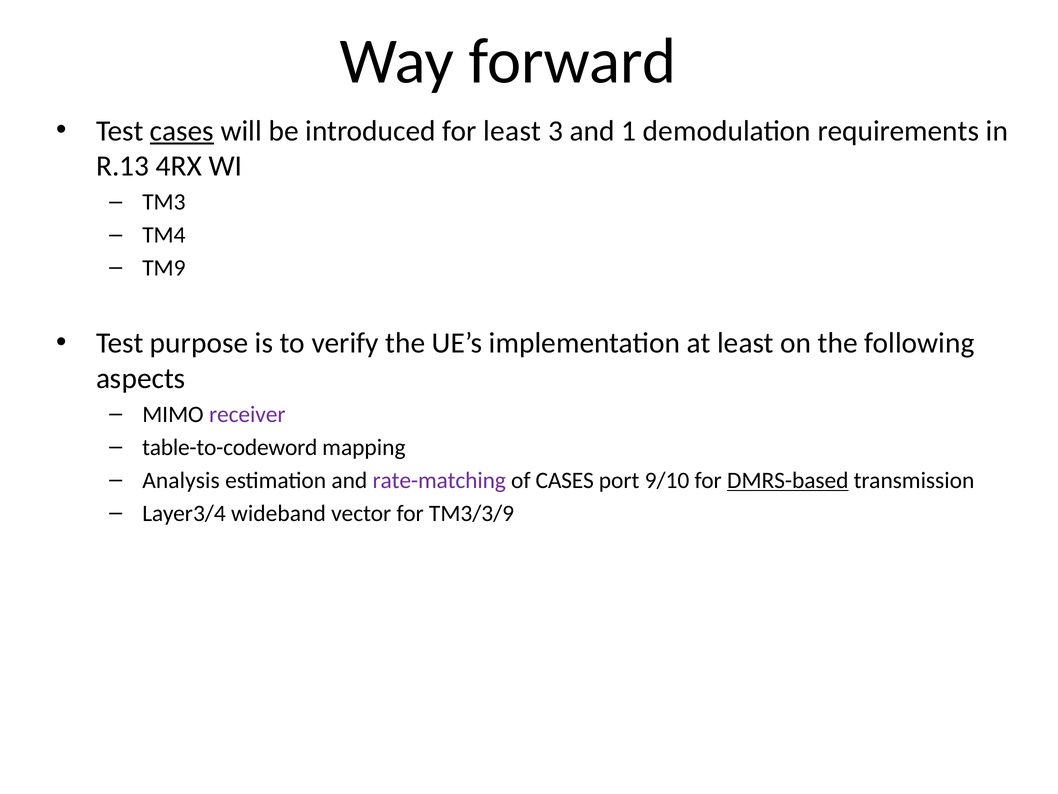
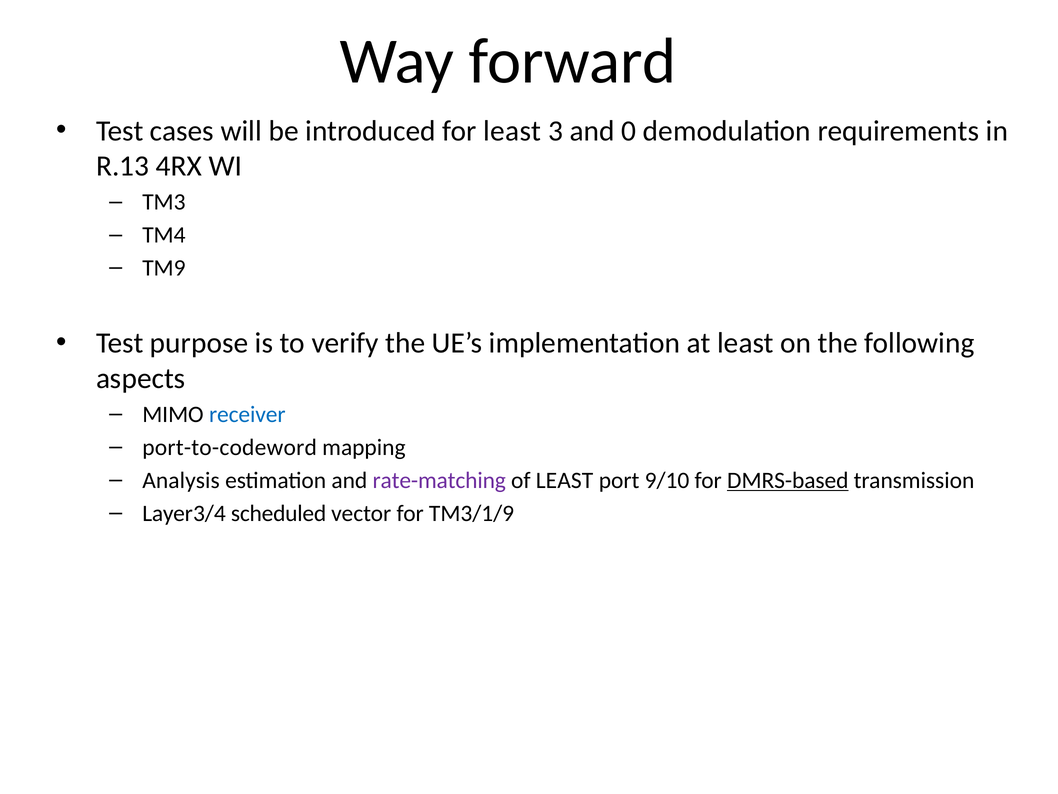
cases at (182, 131) underline: present -> none
1: 1 -> 0
receiver colour: purple -> blue
table-to-codeword: table-to-codeword -> port-to-codeword
of CASES: CASES -> LEAST
wideband: wideband -> scheduled
TM3/3/9: TM3/3/9 -> TM3/1/9
